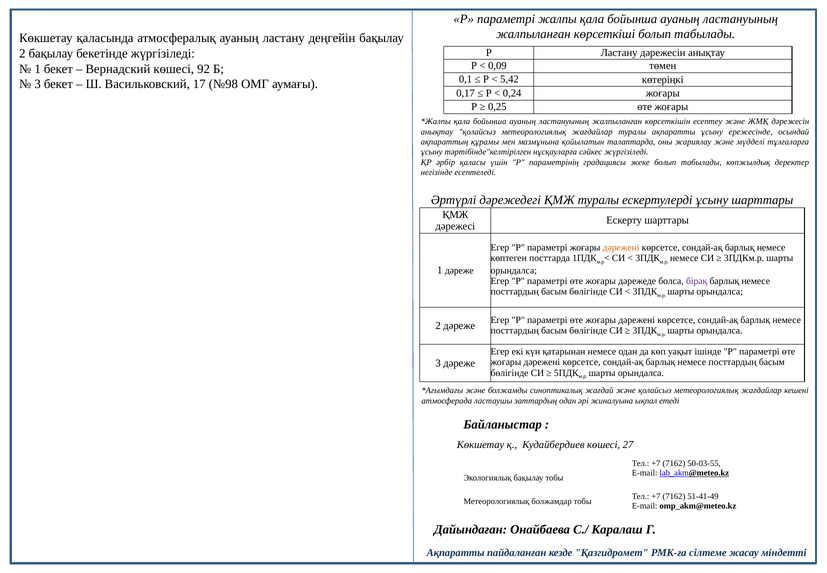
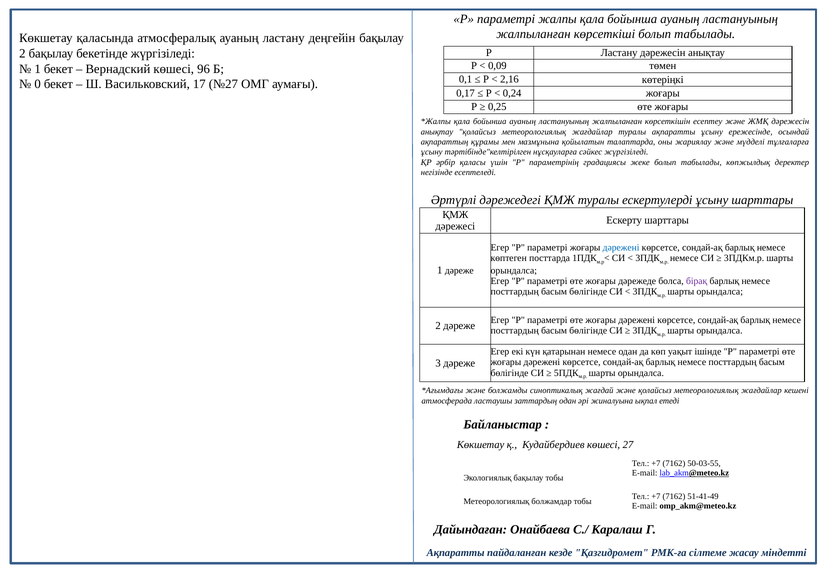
92: 92 -> 96
5,42: 5,42 -> 2,16
3 at (38, 84): 3 -> 0
№98: №98 -> №27
дәрежені at (621, 247) colour: orange -> blue
